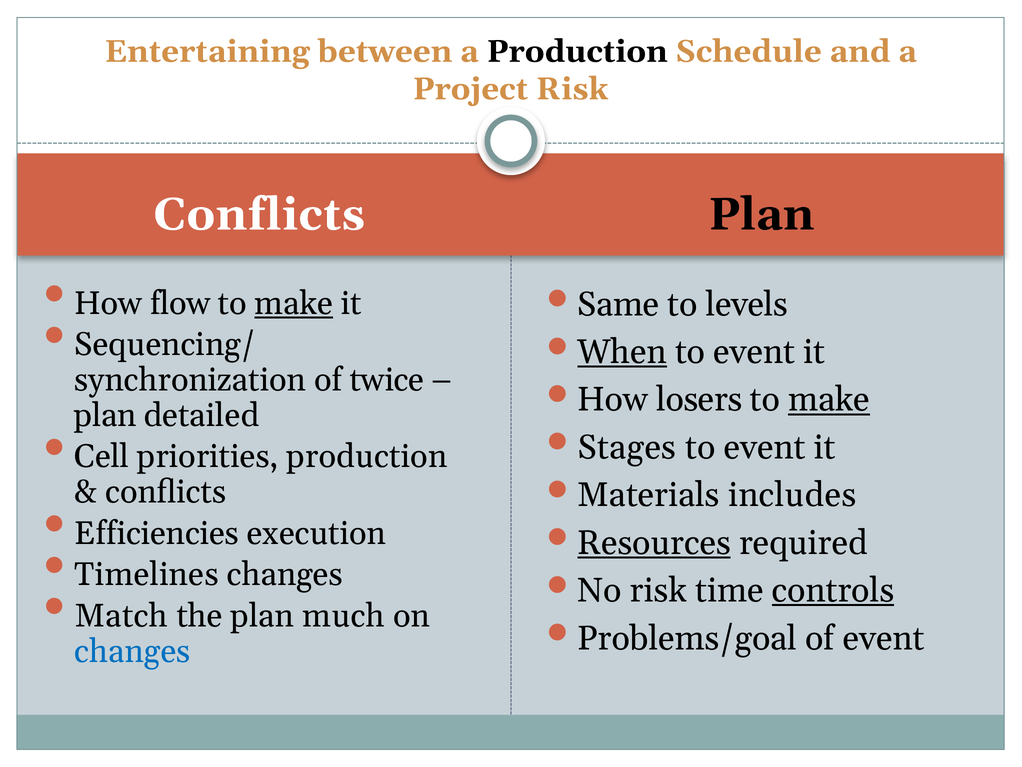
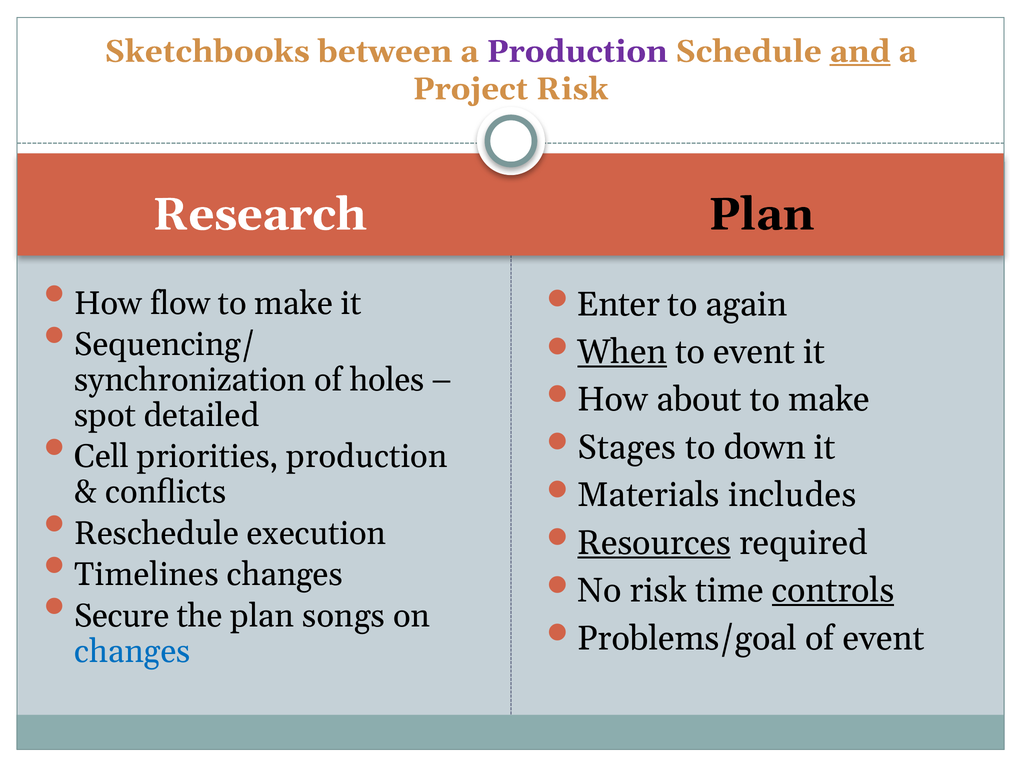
Entertaining: Entertaining -> Sketchbooks
Production at (577, 51) colour: black -> purple
and underline: none -> present
Conflicts at (259, 214): Conflicts -> Research
make at (294, 303) underline: present -> none
Same: Same -> Enter
levels: levels -> again
twice: twice -> holes
losers: losers -> about
make at (829, 399) underline: present -> none
plan at (105, 415): plan -> spot
event at (765, 447): event -> down
Efficiencies: Efficiencies -> Reschedule
Match: Match -> Secure
much: much -> songs
